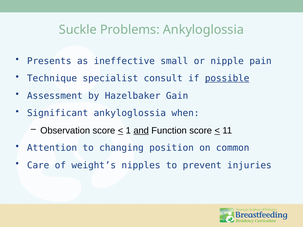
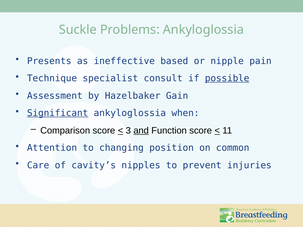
small: small -> based
Significant underline: none -> present
Observation: Observation -> Comparison
1: 1 -> 3
weight’s: weight’s -> cavity’s
